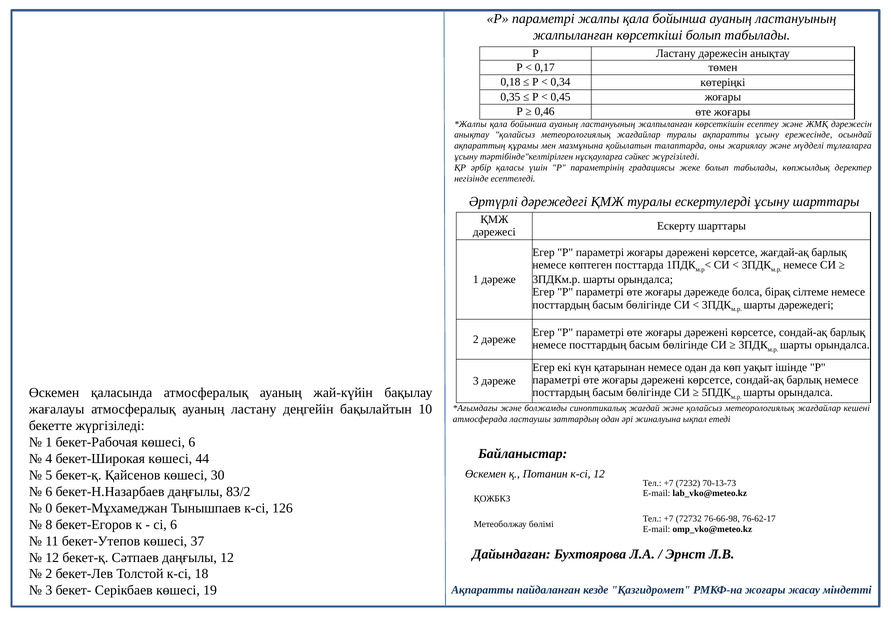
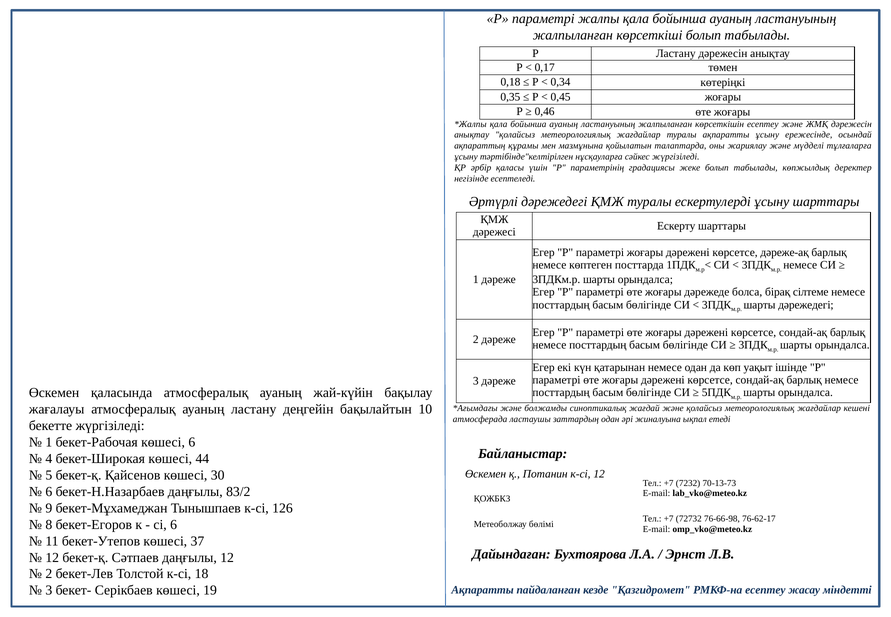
жағдай-ақ: жағдай-ақ -> дәреже-ақ
0: 0 -> 9
РМКФ-на жоғары: жоғары -> есептеу
